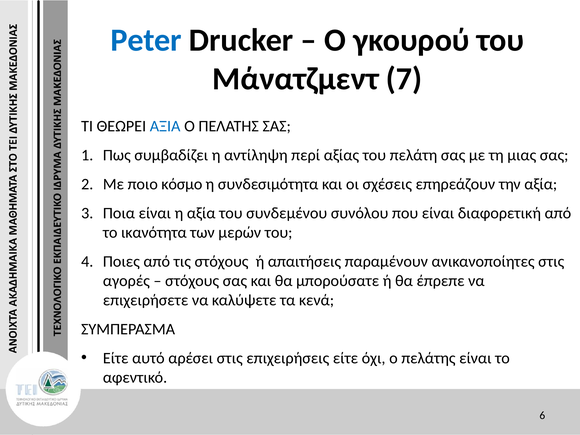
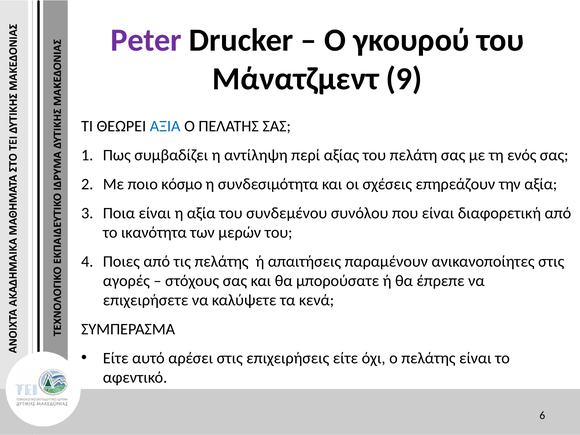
Peter colour: blue -> purple
7: 7 -> 9
μιας: μιας -> ενός
τις στόχους: στόχους -> πελάτης
